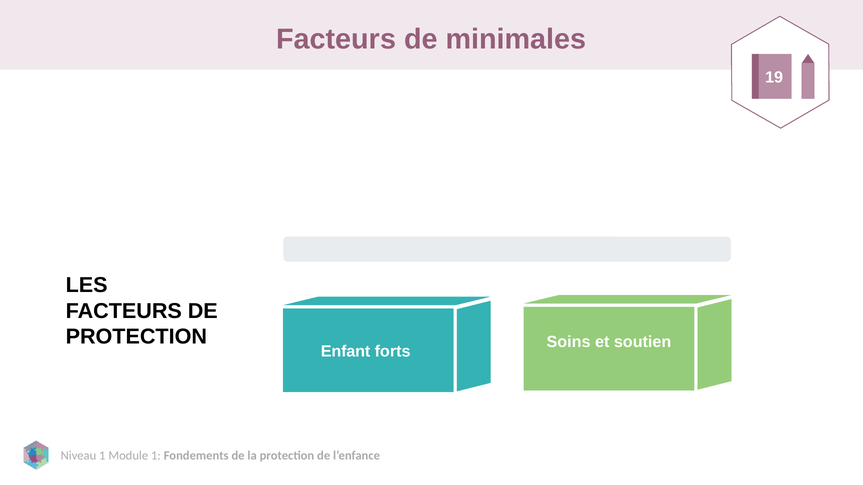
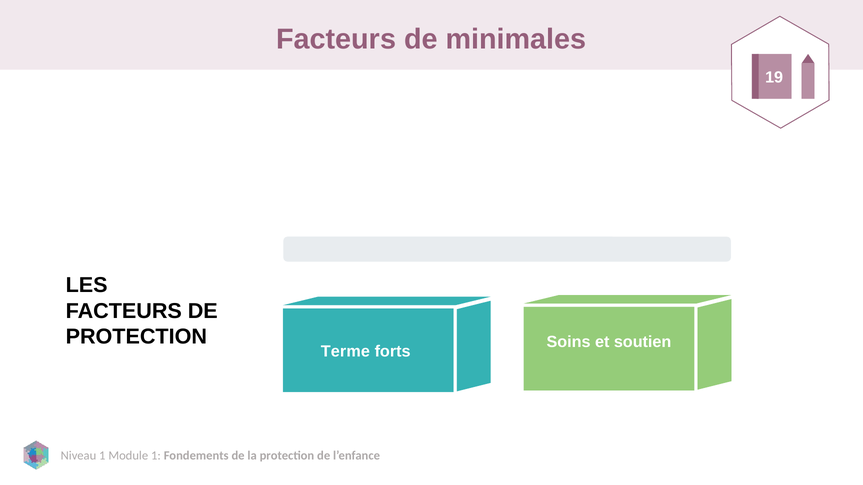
Enfant: Enfant -> Terme
